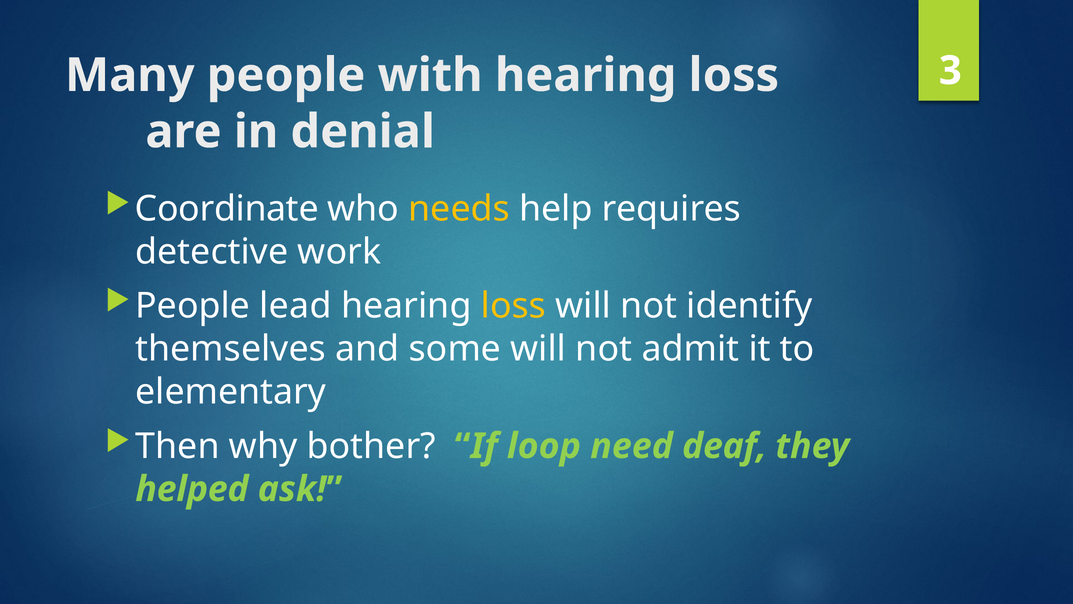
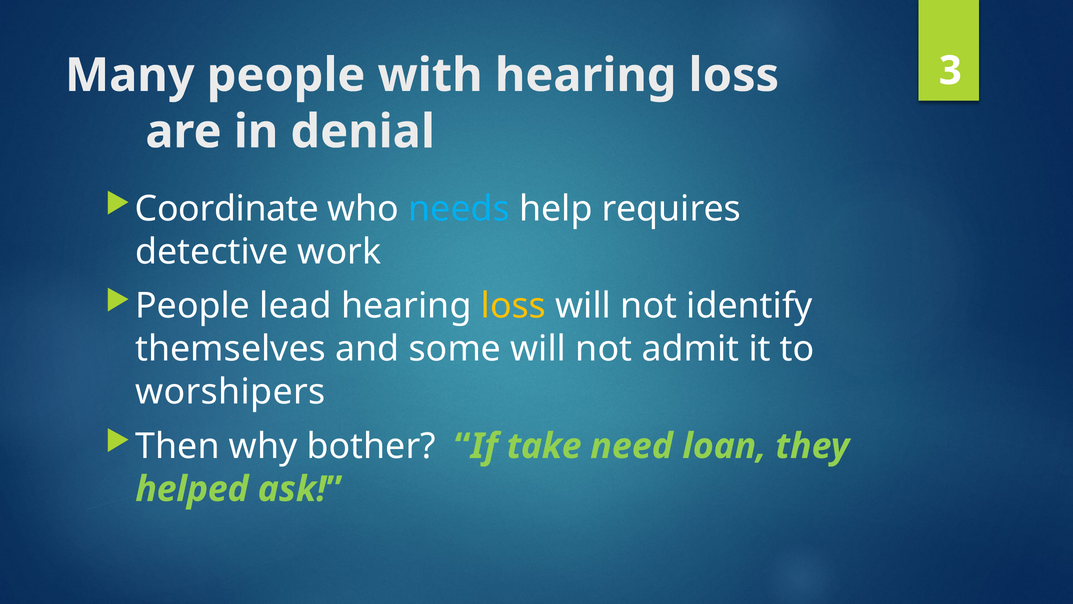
needs colour: yellow -> light blue
elementary: elementary -> worshipers
loop: loop -> take
deaf: deaf -> loan
